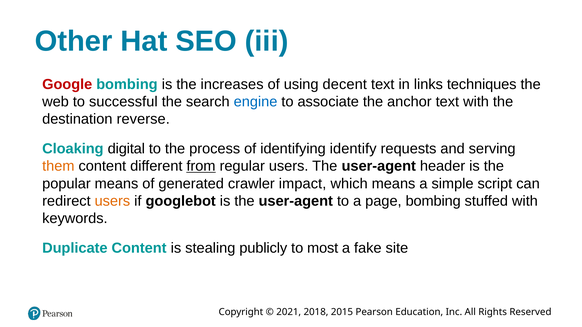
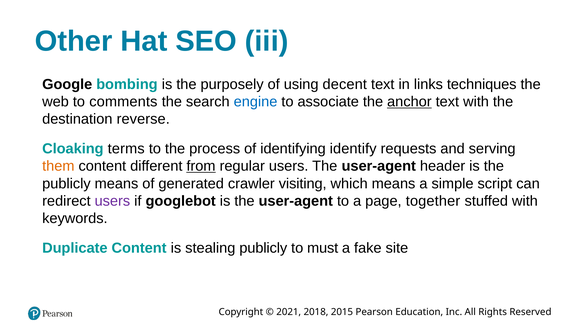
Google colour: red -> black
increases: increases -> purposely
successful: successful -> comments
anchor underline: none -> present
digital: digital -> terms
popular at (66, 184): popular -> publicly
impact: impact -> visiting
users at (112, 201) colour: orange -> purple
page bombing: bombing -> together
most: most -> must
